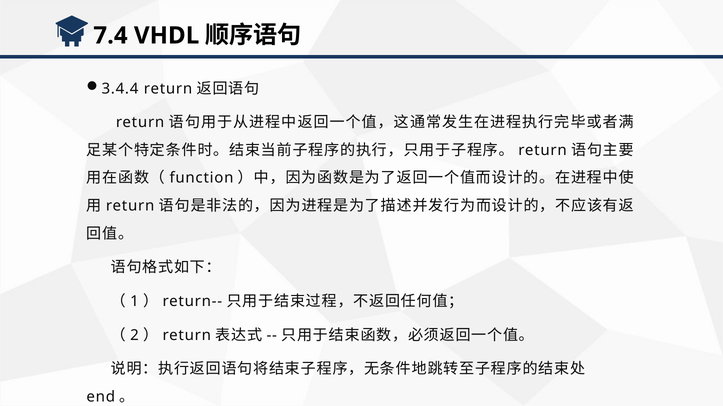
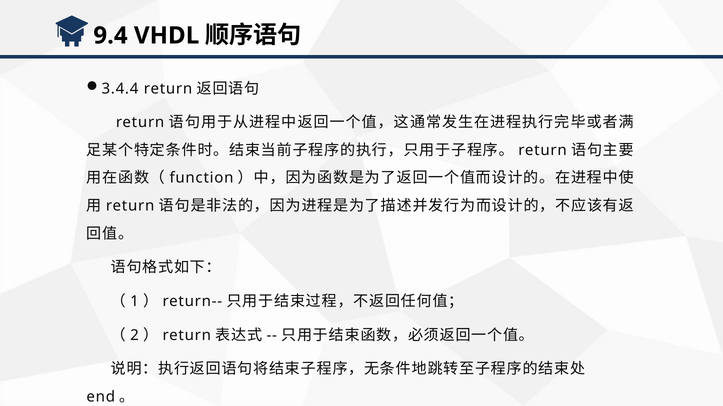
7.4: 7.4 -> 9.4
